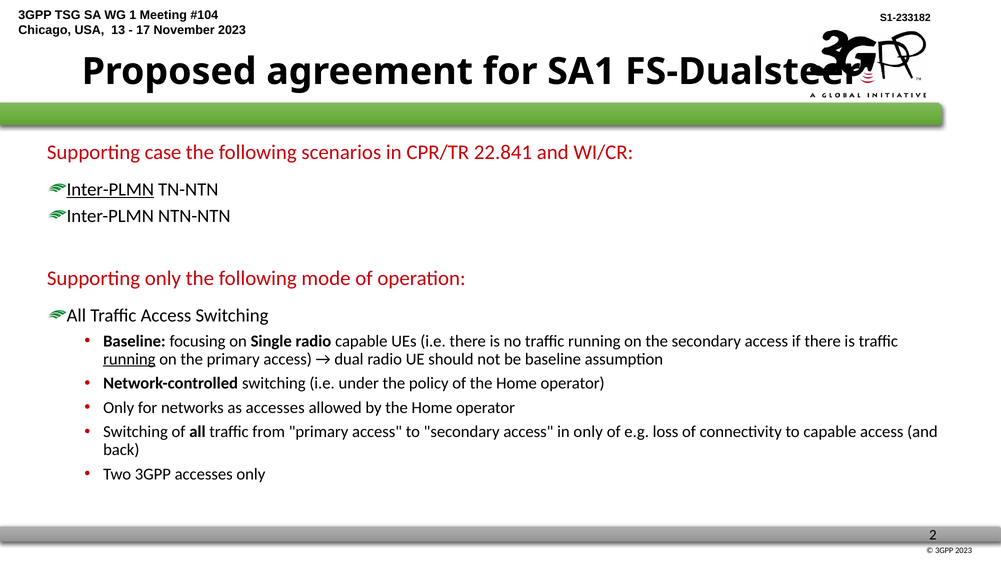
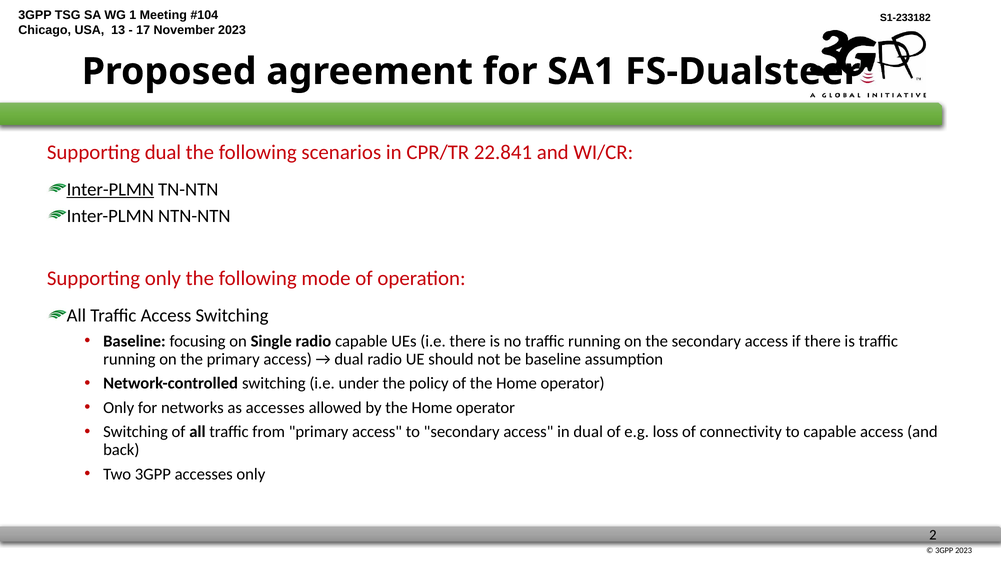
Supporting case: case -> dual
running at (129, 359) underline: present -> none
in only: only -> dual
